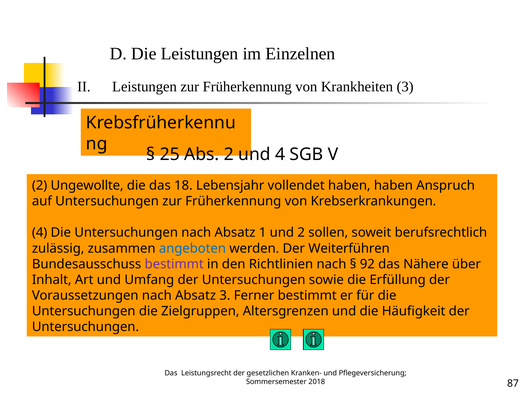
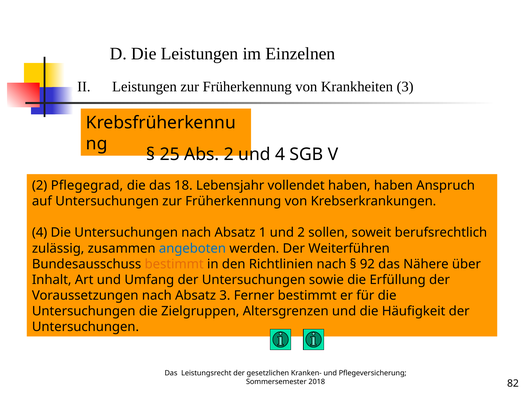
Ungewollte: Ungewollte -> Pflegegrad
bestimmt at (174, 264) colour: purple -> orange
87: 87 -> 82
